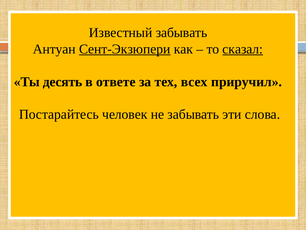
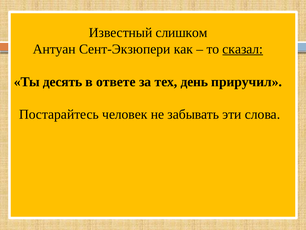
Известный забывать: забывать -> слишком
Сент-Экзюпери underline: present -> none
всех: всех -> день
